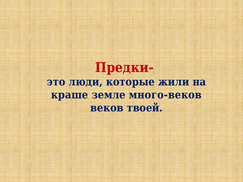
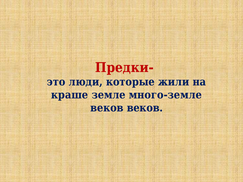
много-веков: много-веков -> много-земле
веков твоей: твоей -> веков
